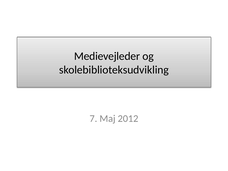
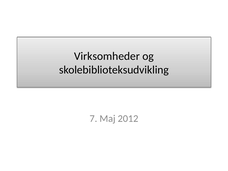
Medievejleder: Medievejleder -> Virksomheder
